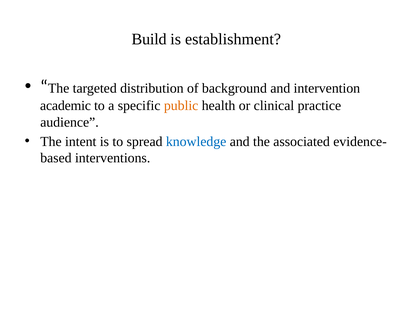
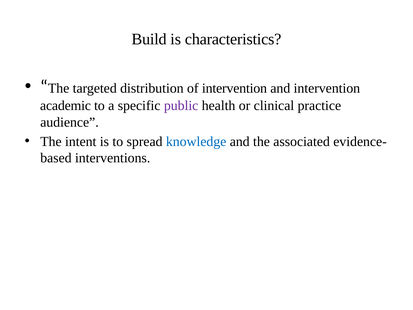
establishment: establishment -> characteristics
of background: background -> intervention
public colour: orange -> purple
